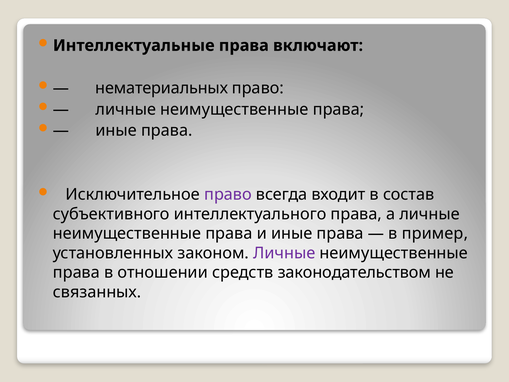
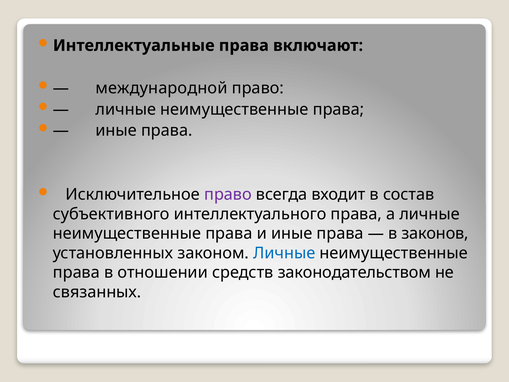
нематериальных: нематериальных -> международной
пример: пример -> законов
Личные at (284, 253) colour: purple -> blue
